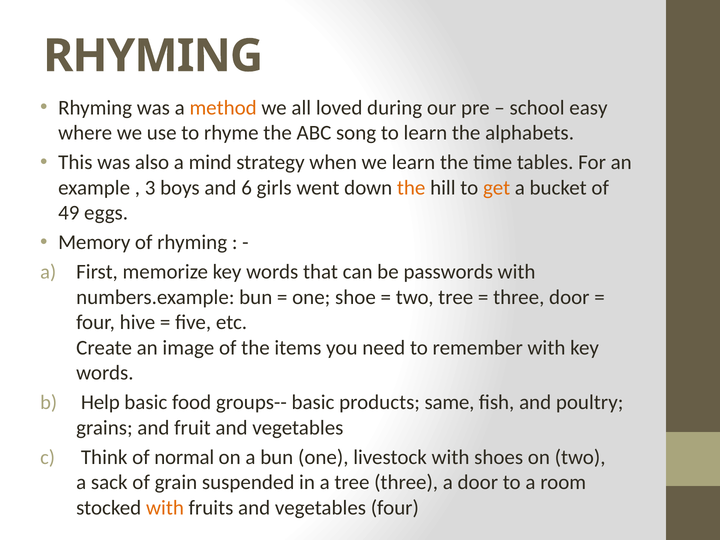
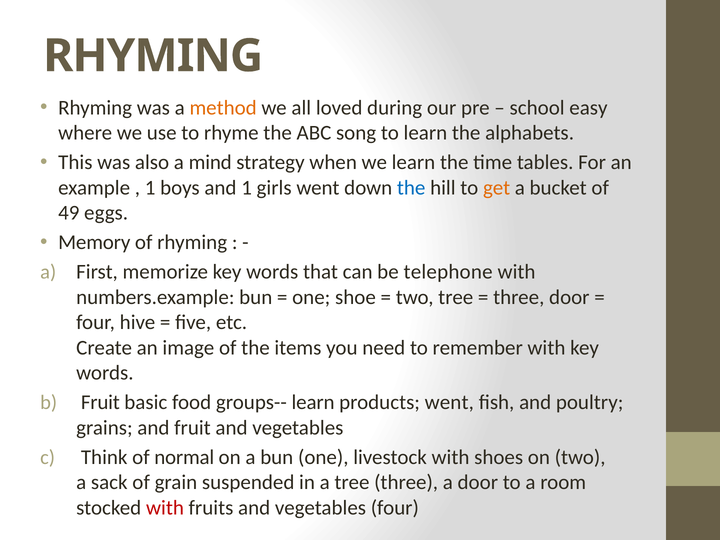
3 at (150, 188): 3 -> 1
and 6: 6 -> 1
the at (411, 188) colour: orange -> blue
passwords: passwords -> telephone
Help at (100, 402): Help -> Fruit
groups-- basic: basic -> learn
products same: same -> went
with at (165, 508) colour: orange -> red
